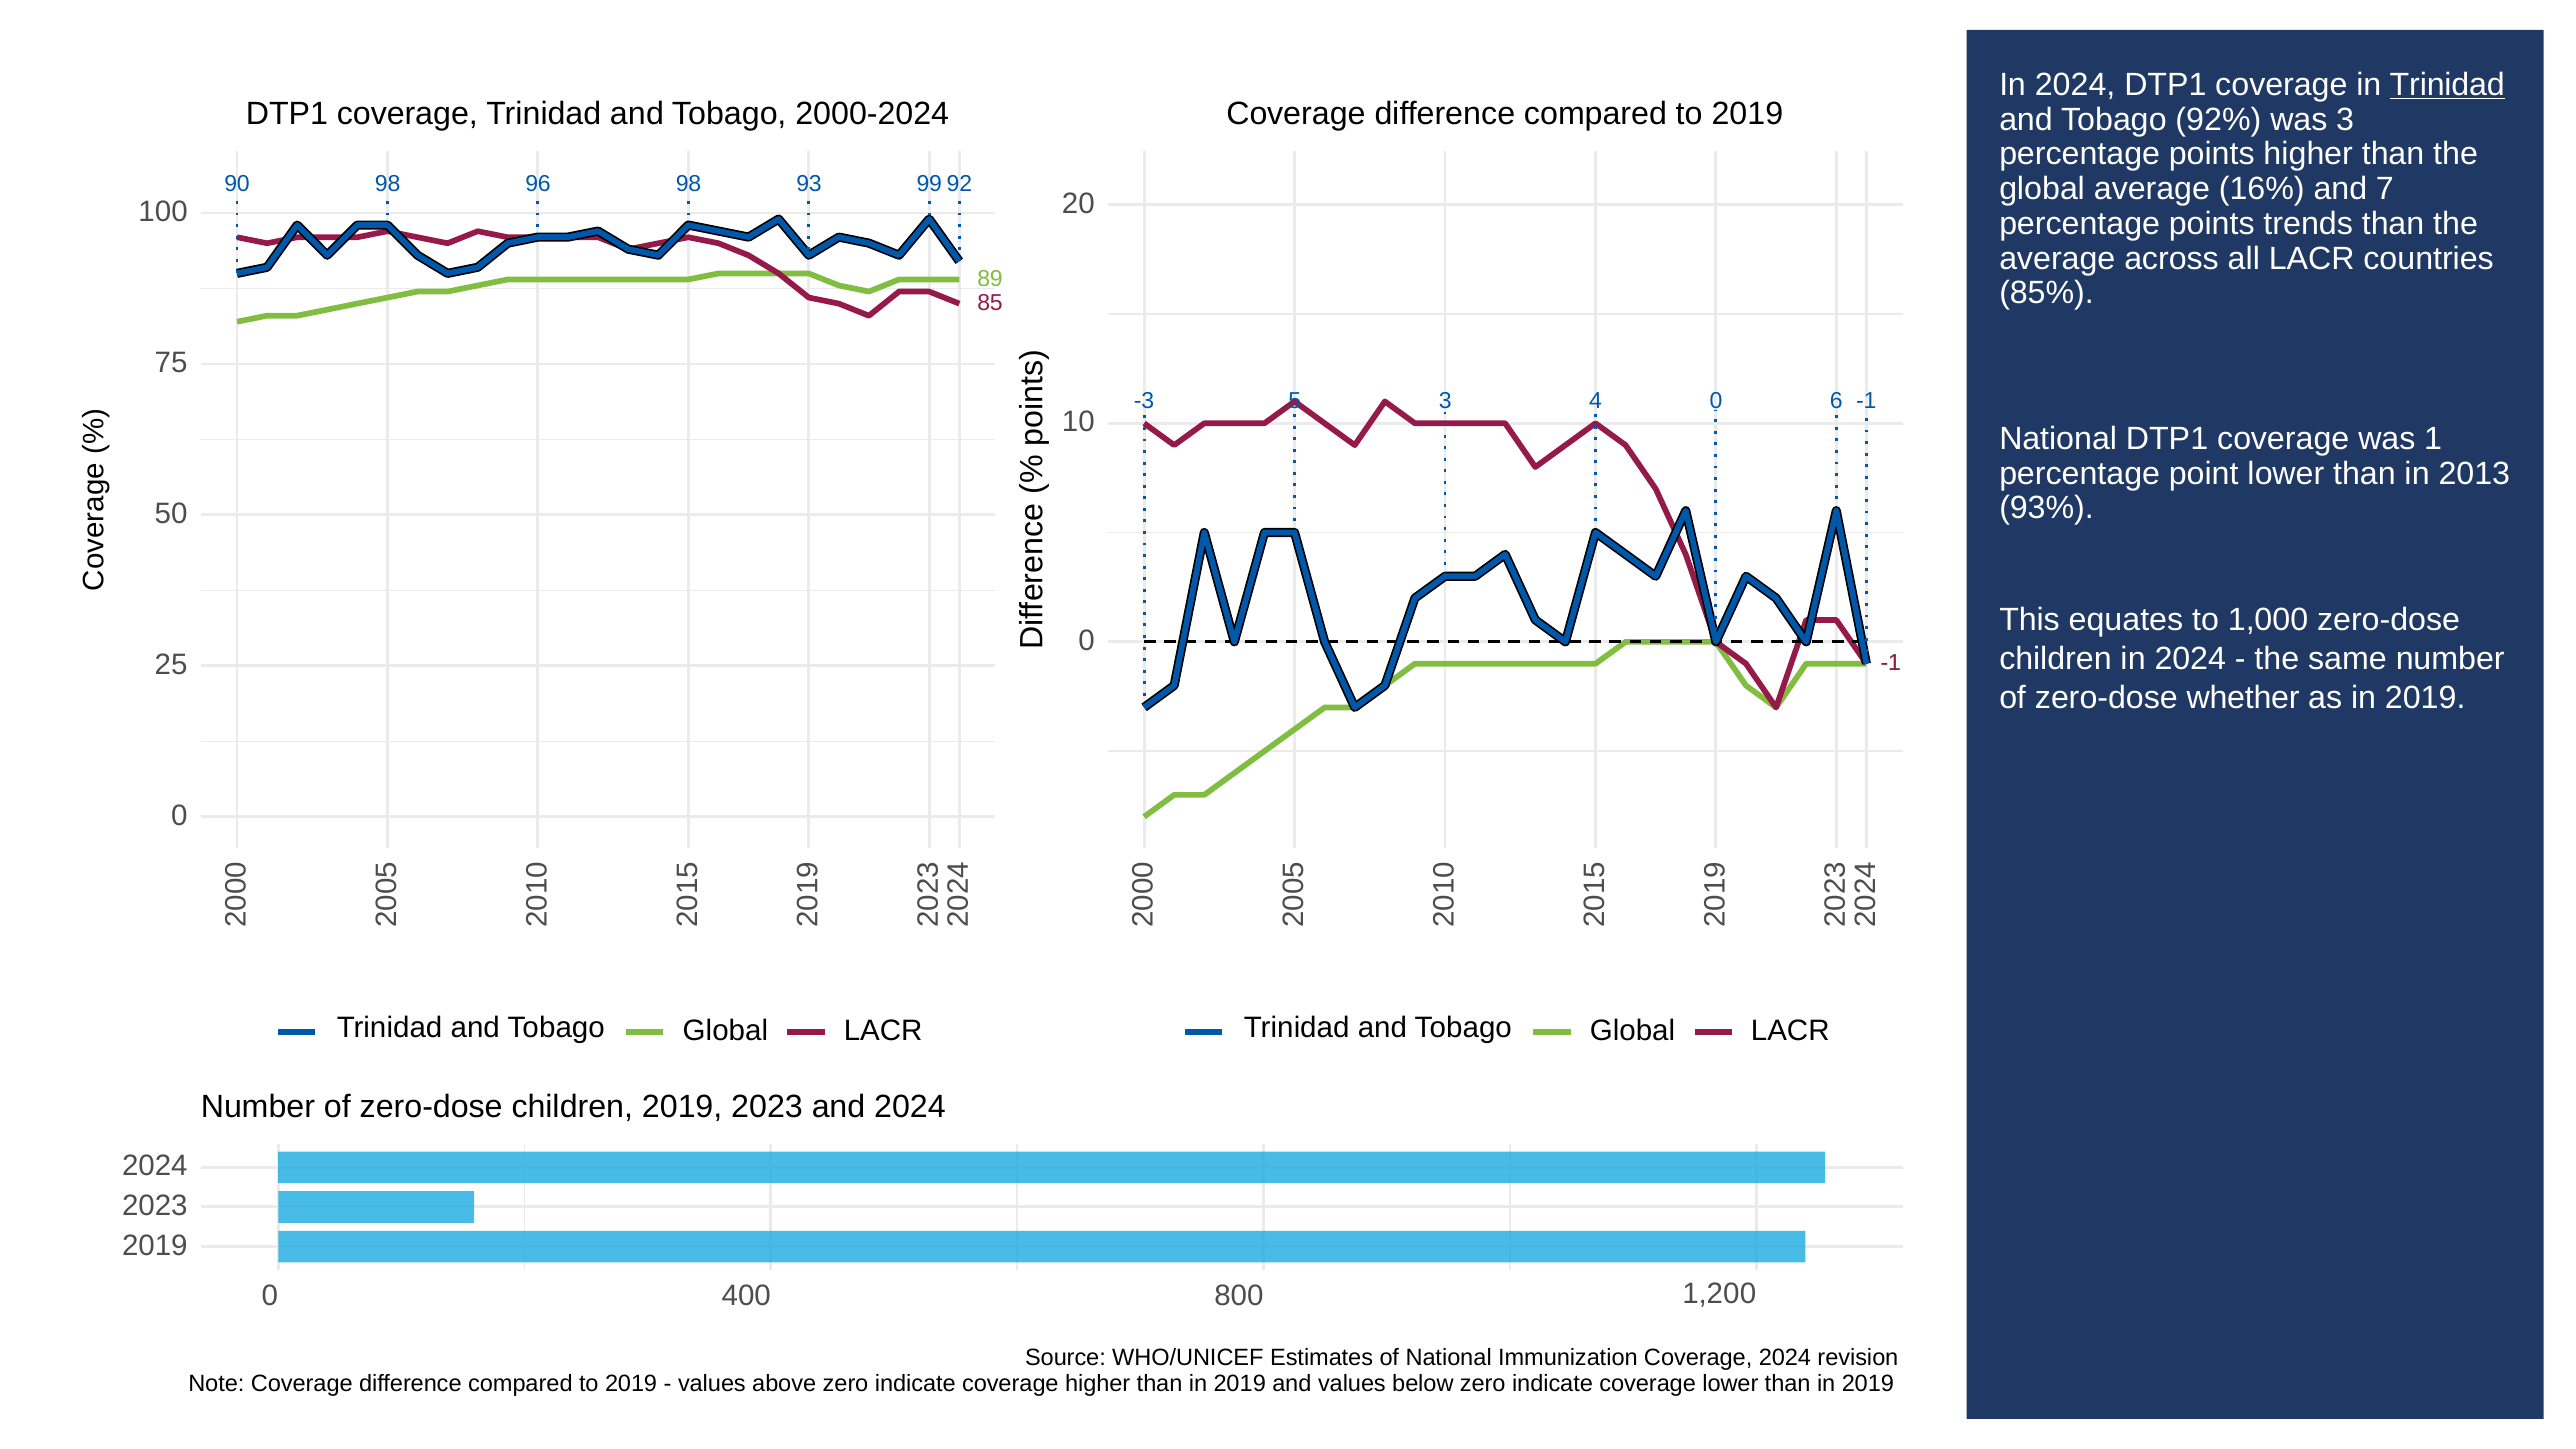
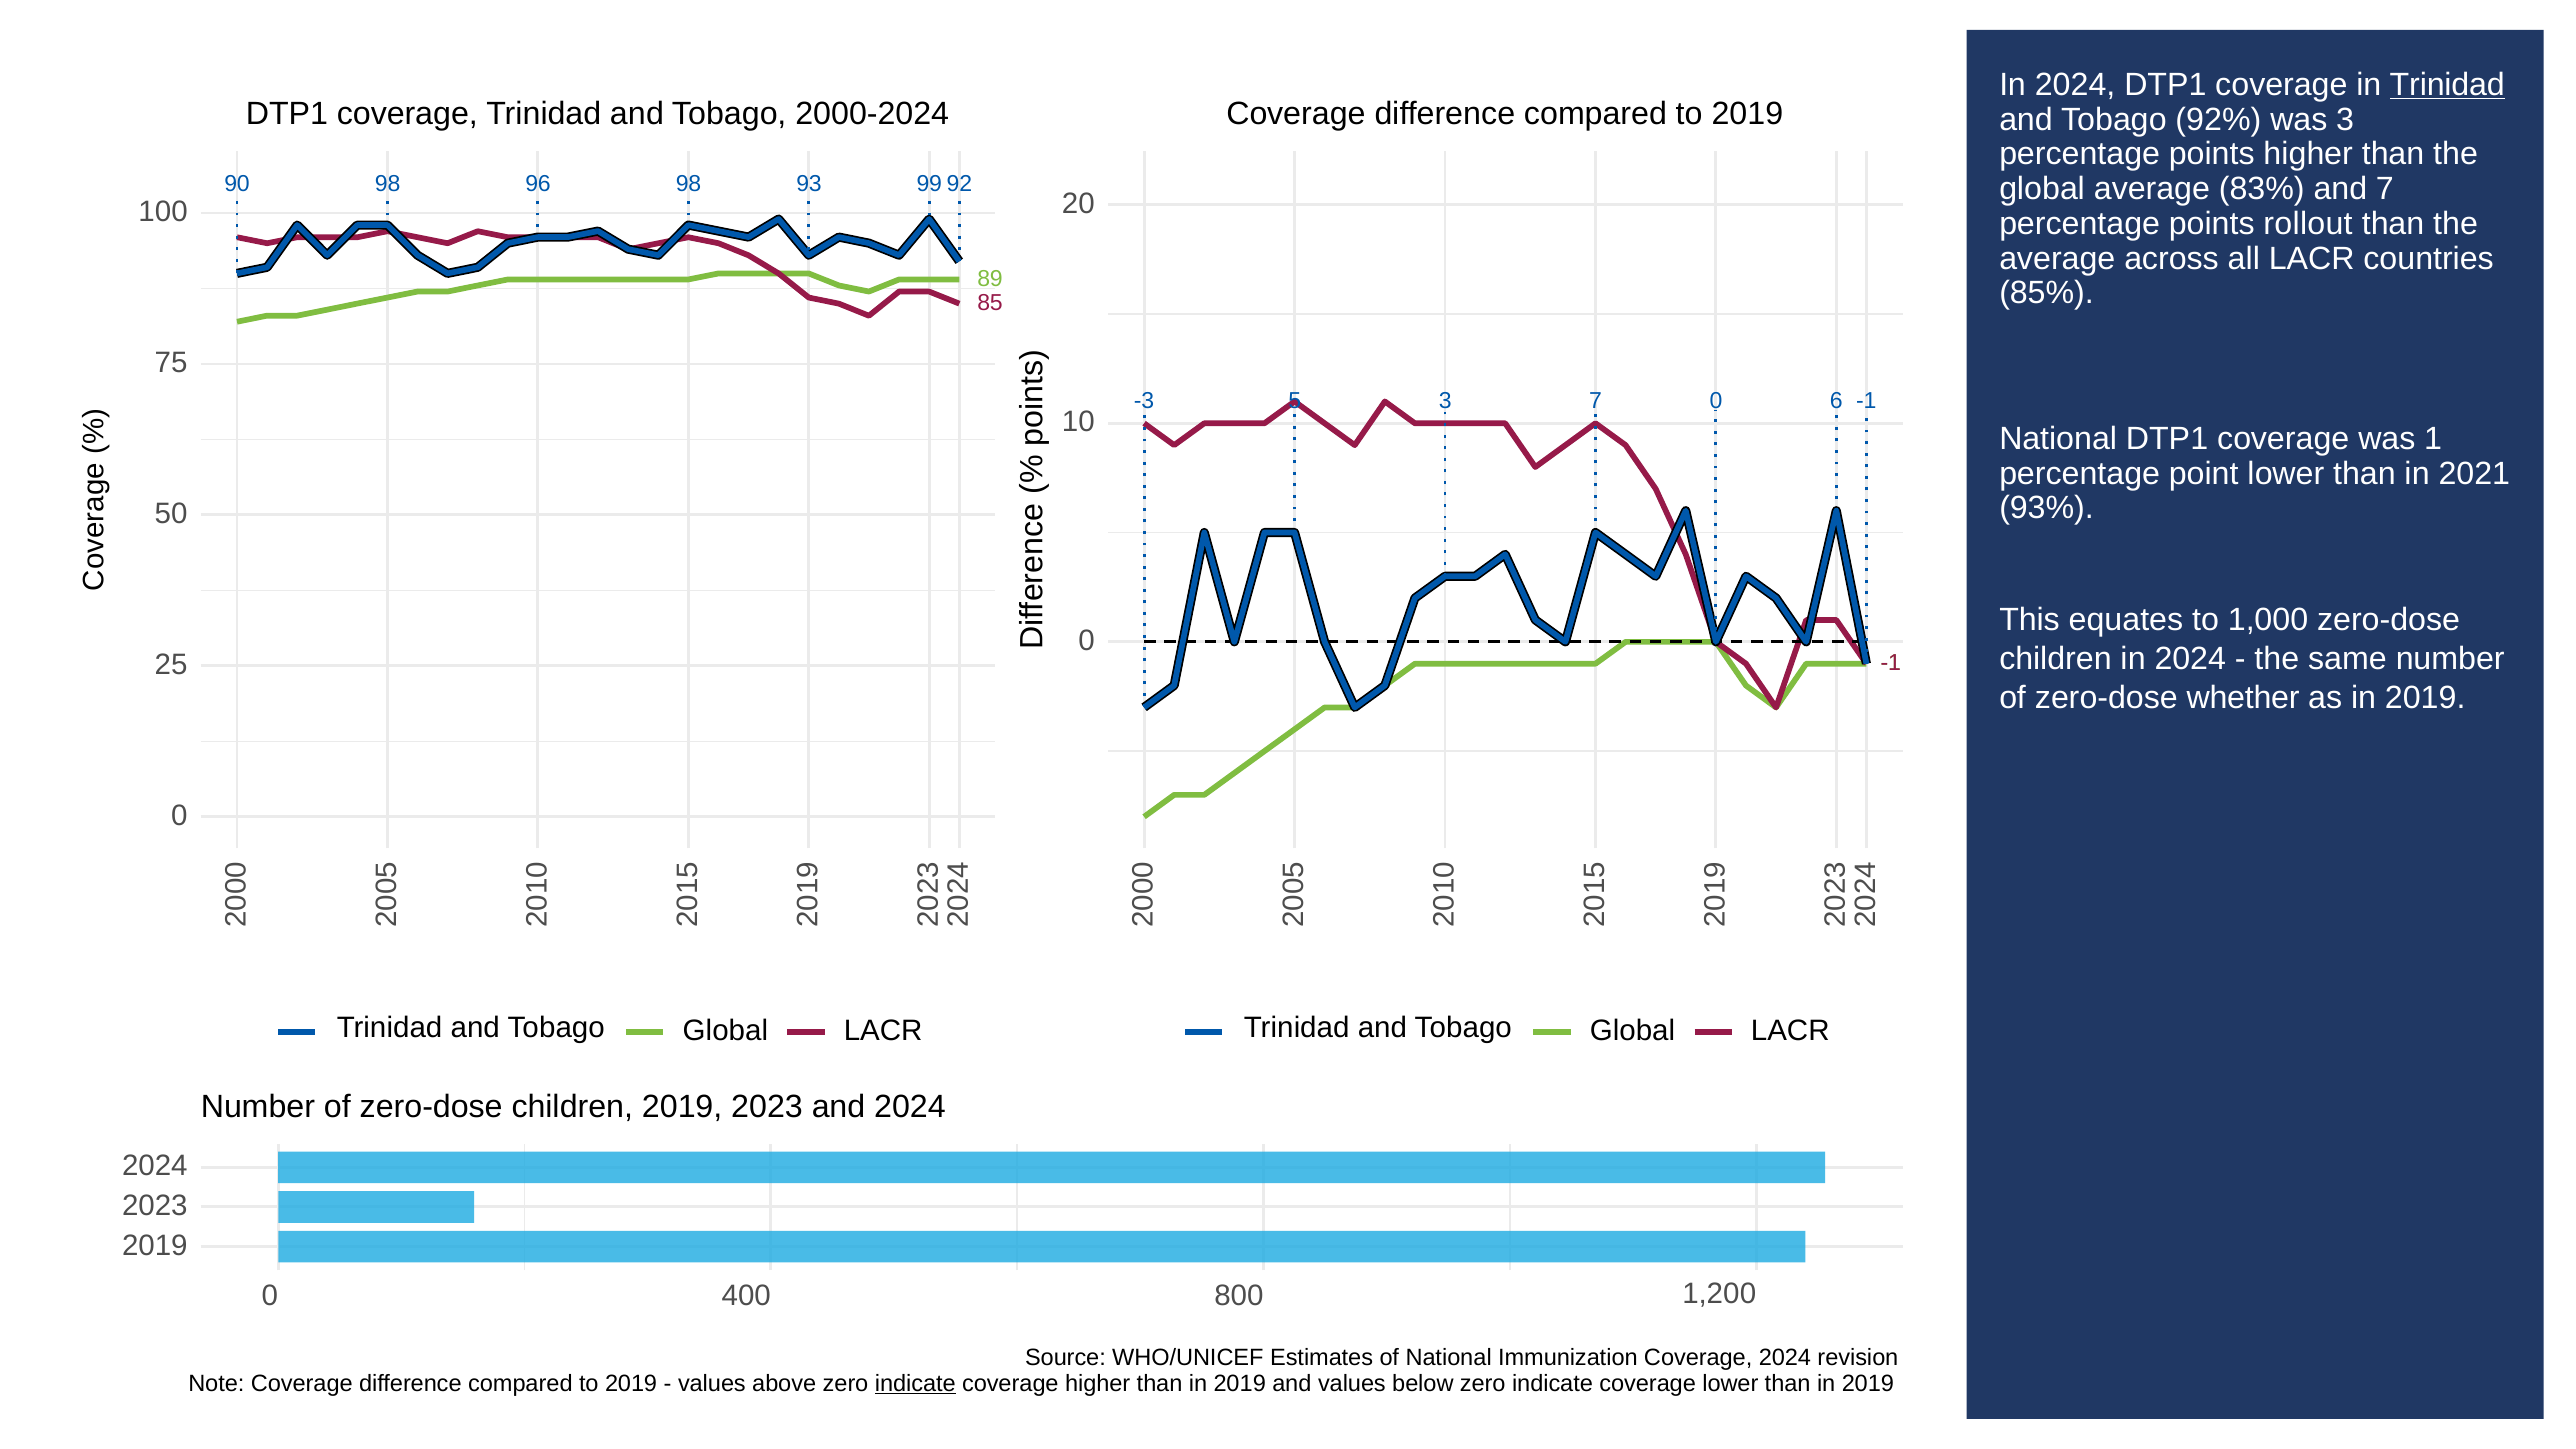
16%: 16% -> 83%
trends: trends -> rollout
3 4: 4 -> 7
2013: 2013 -> 2021
indicate at (915, 1383) underline: none -> present
